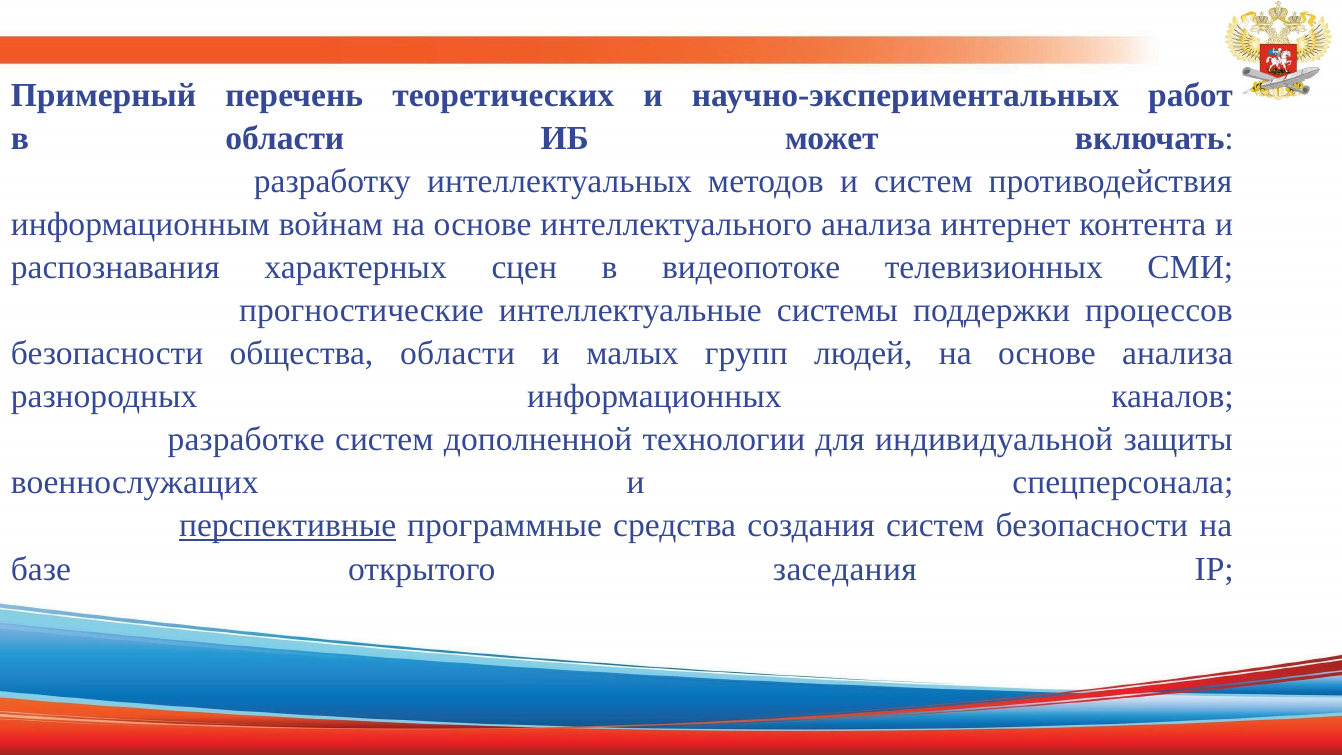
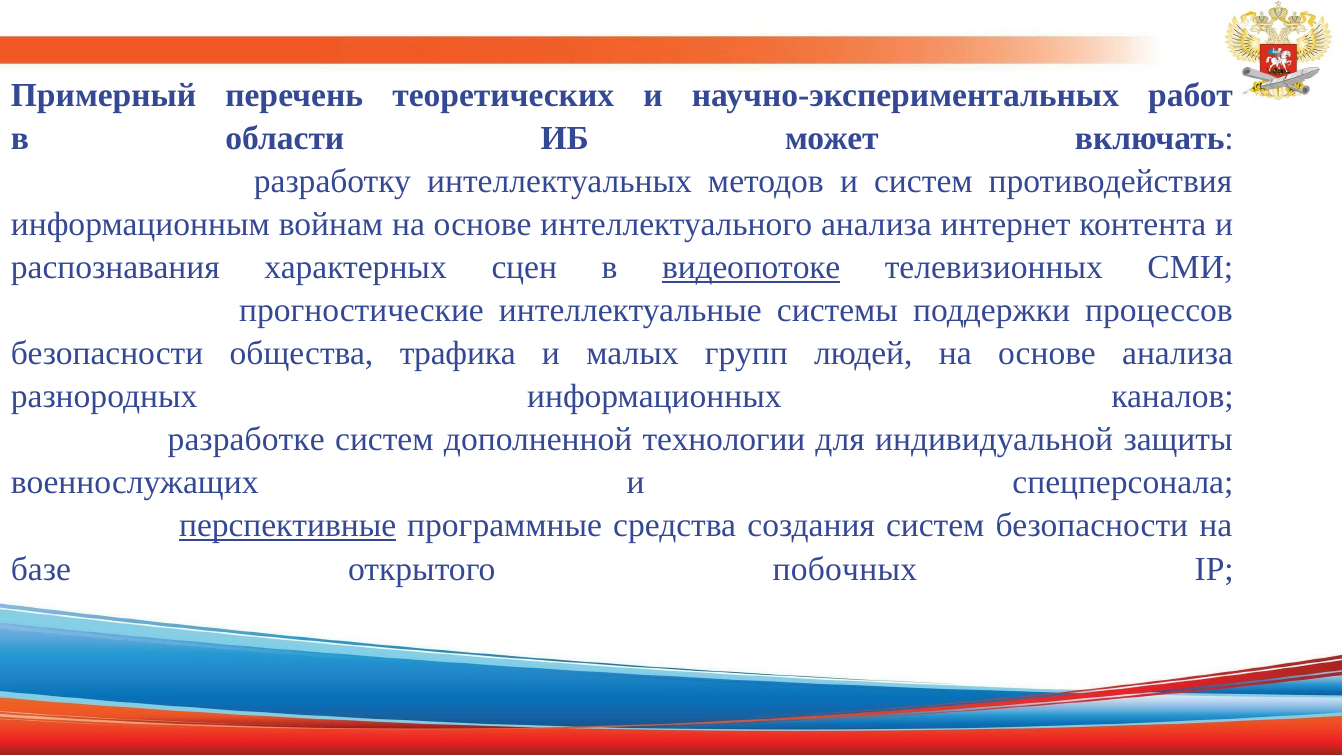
видеопотоке underline: none -> present
общества области: области -> трафика
заседания: заседания -> побочных
